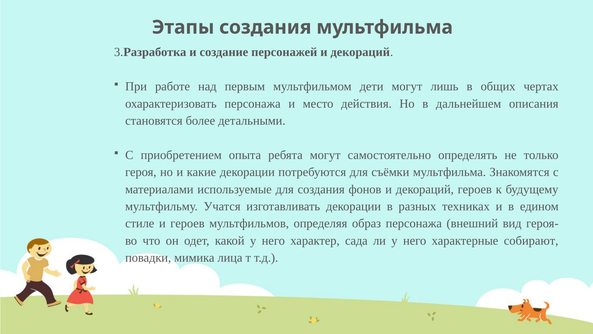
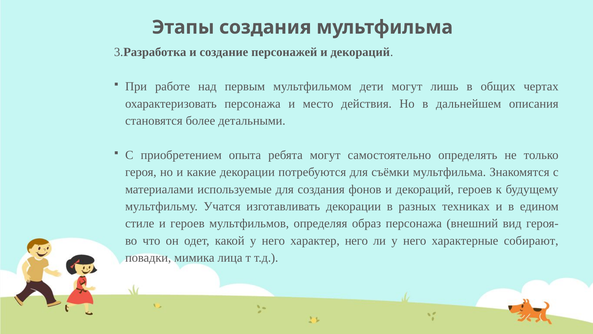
характер сада: сада -> него
